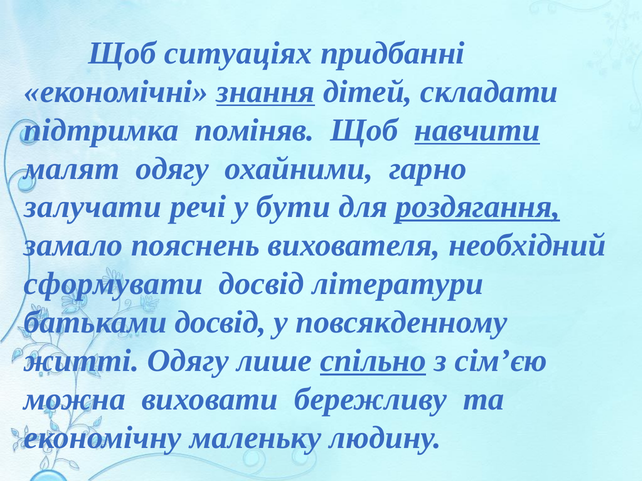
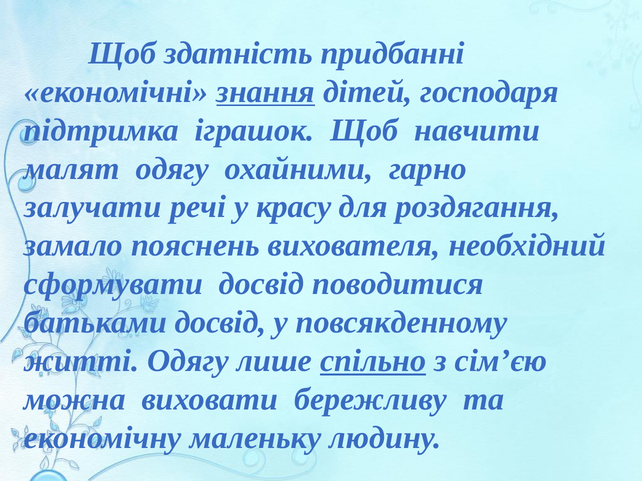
ситуаціях: ситуаціях -> здатність
складати: складати -> господаря
поміняв: поміняв -> іграшок
навчити underline: present -> none
бути: бути -> красу
роздягання underline: present -> none
літератури: літератури -> поводитися
